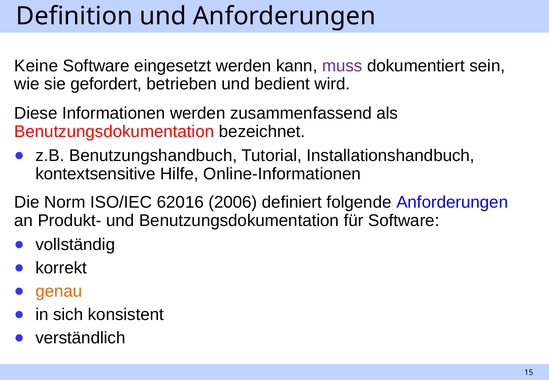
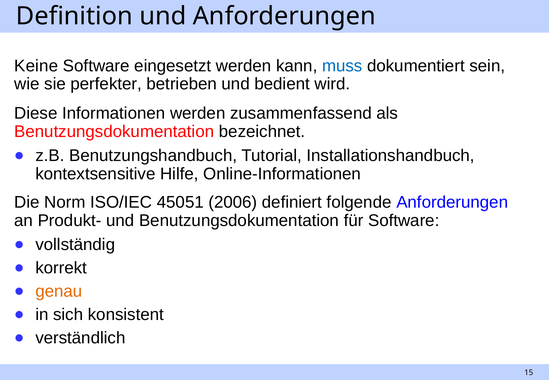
muss colour: purple -> blue
gefordert: gefordert -> perfekter
62016: 62016 -> 45051
